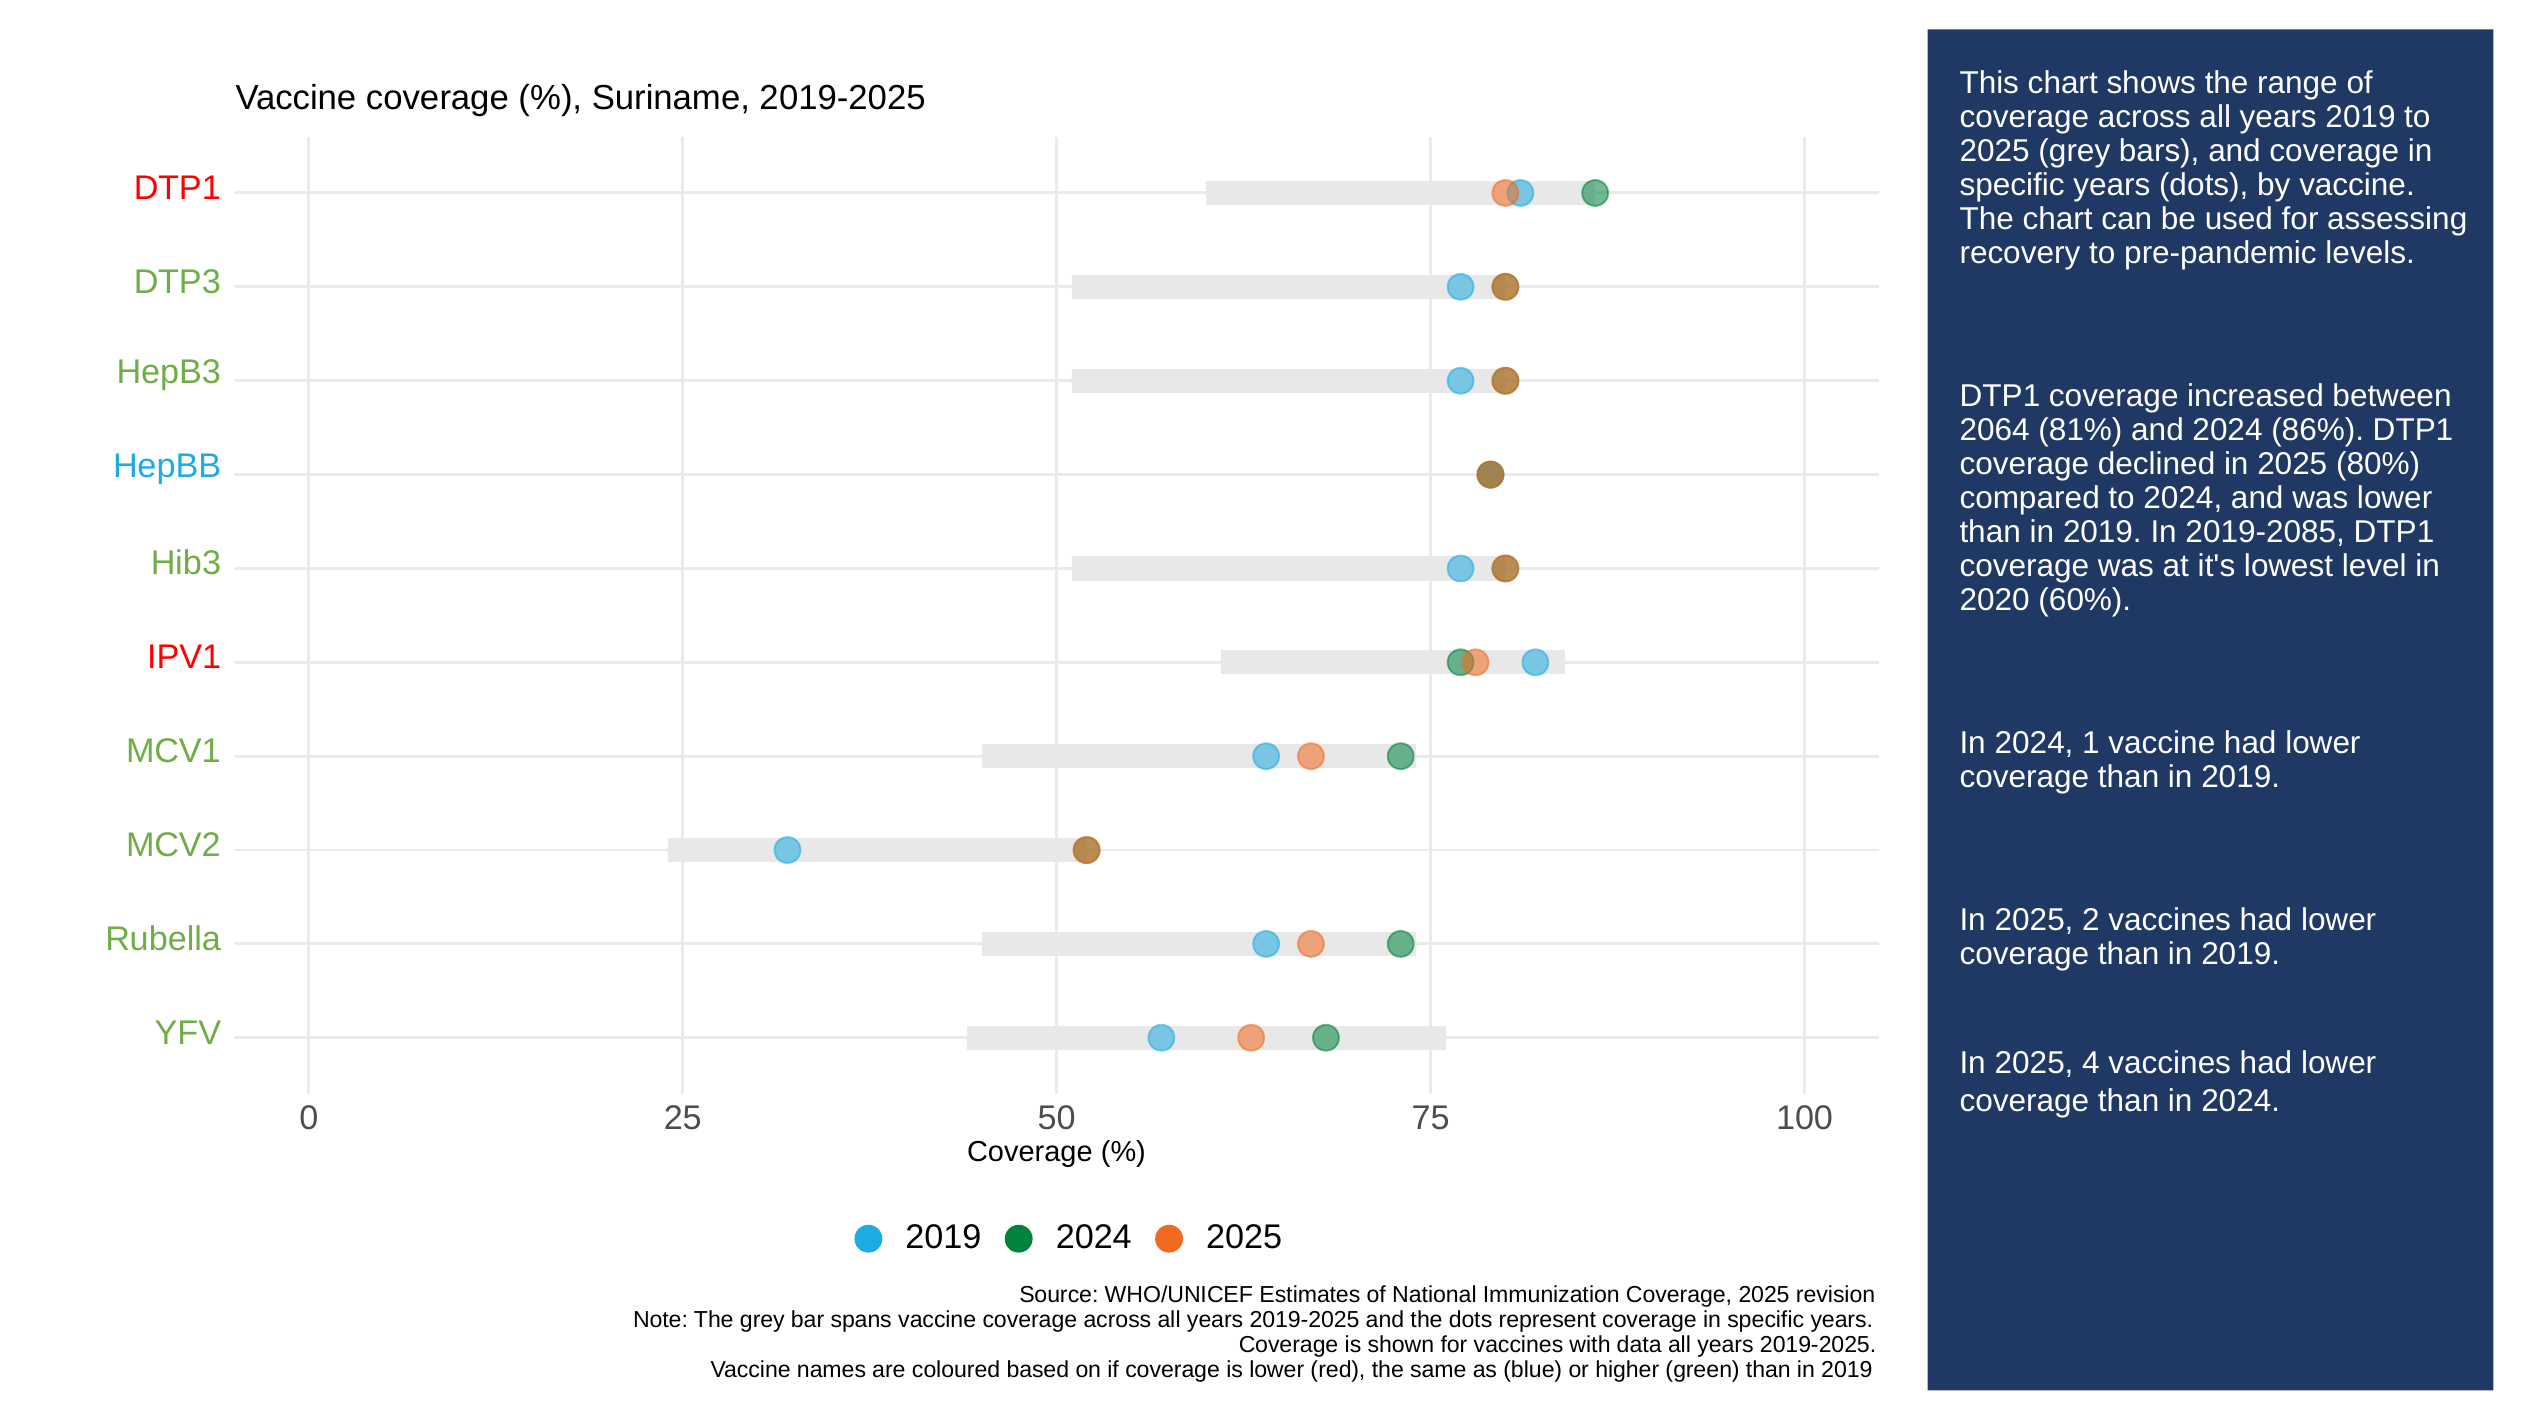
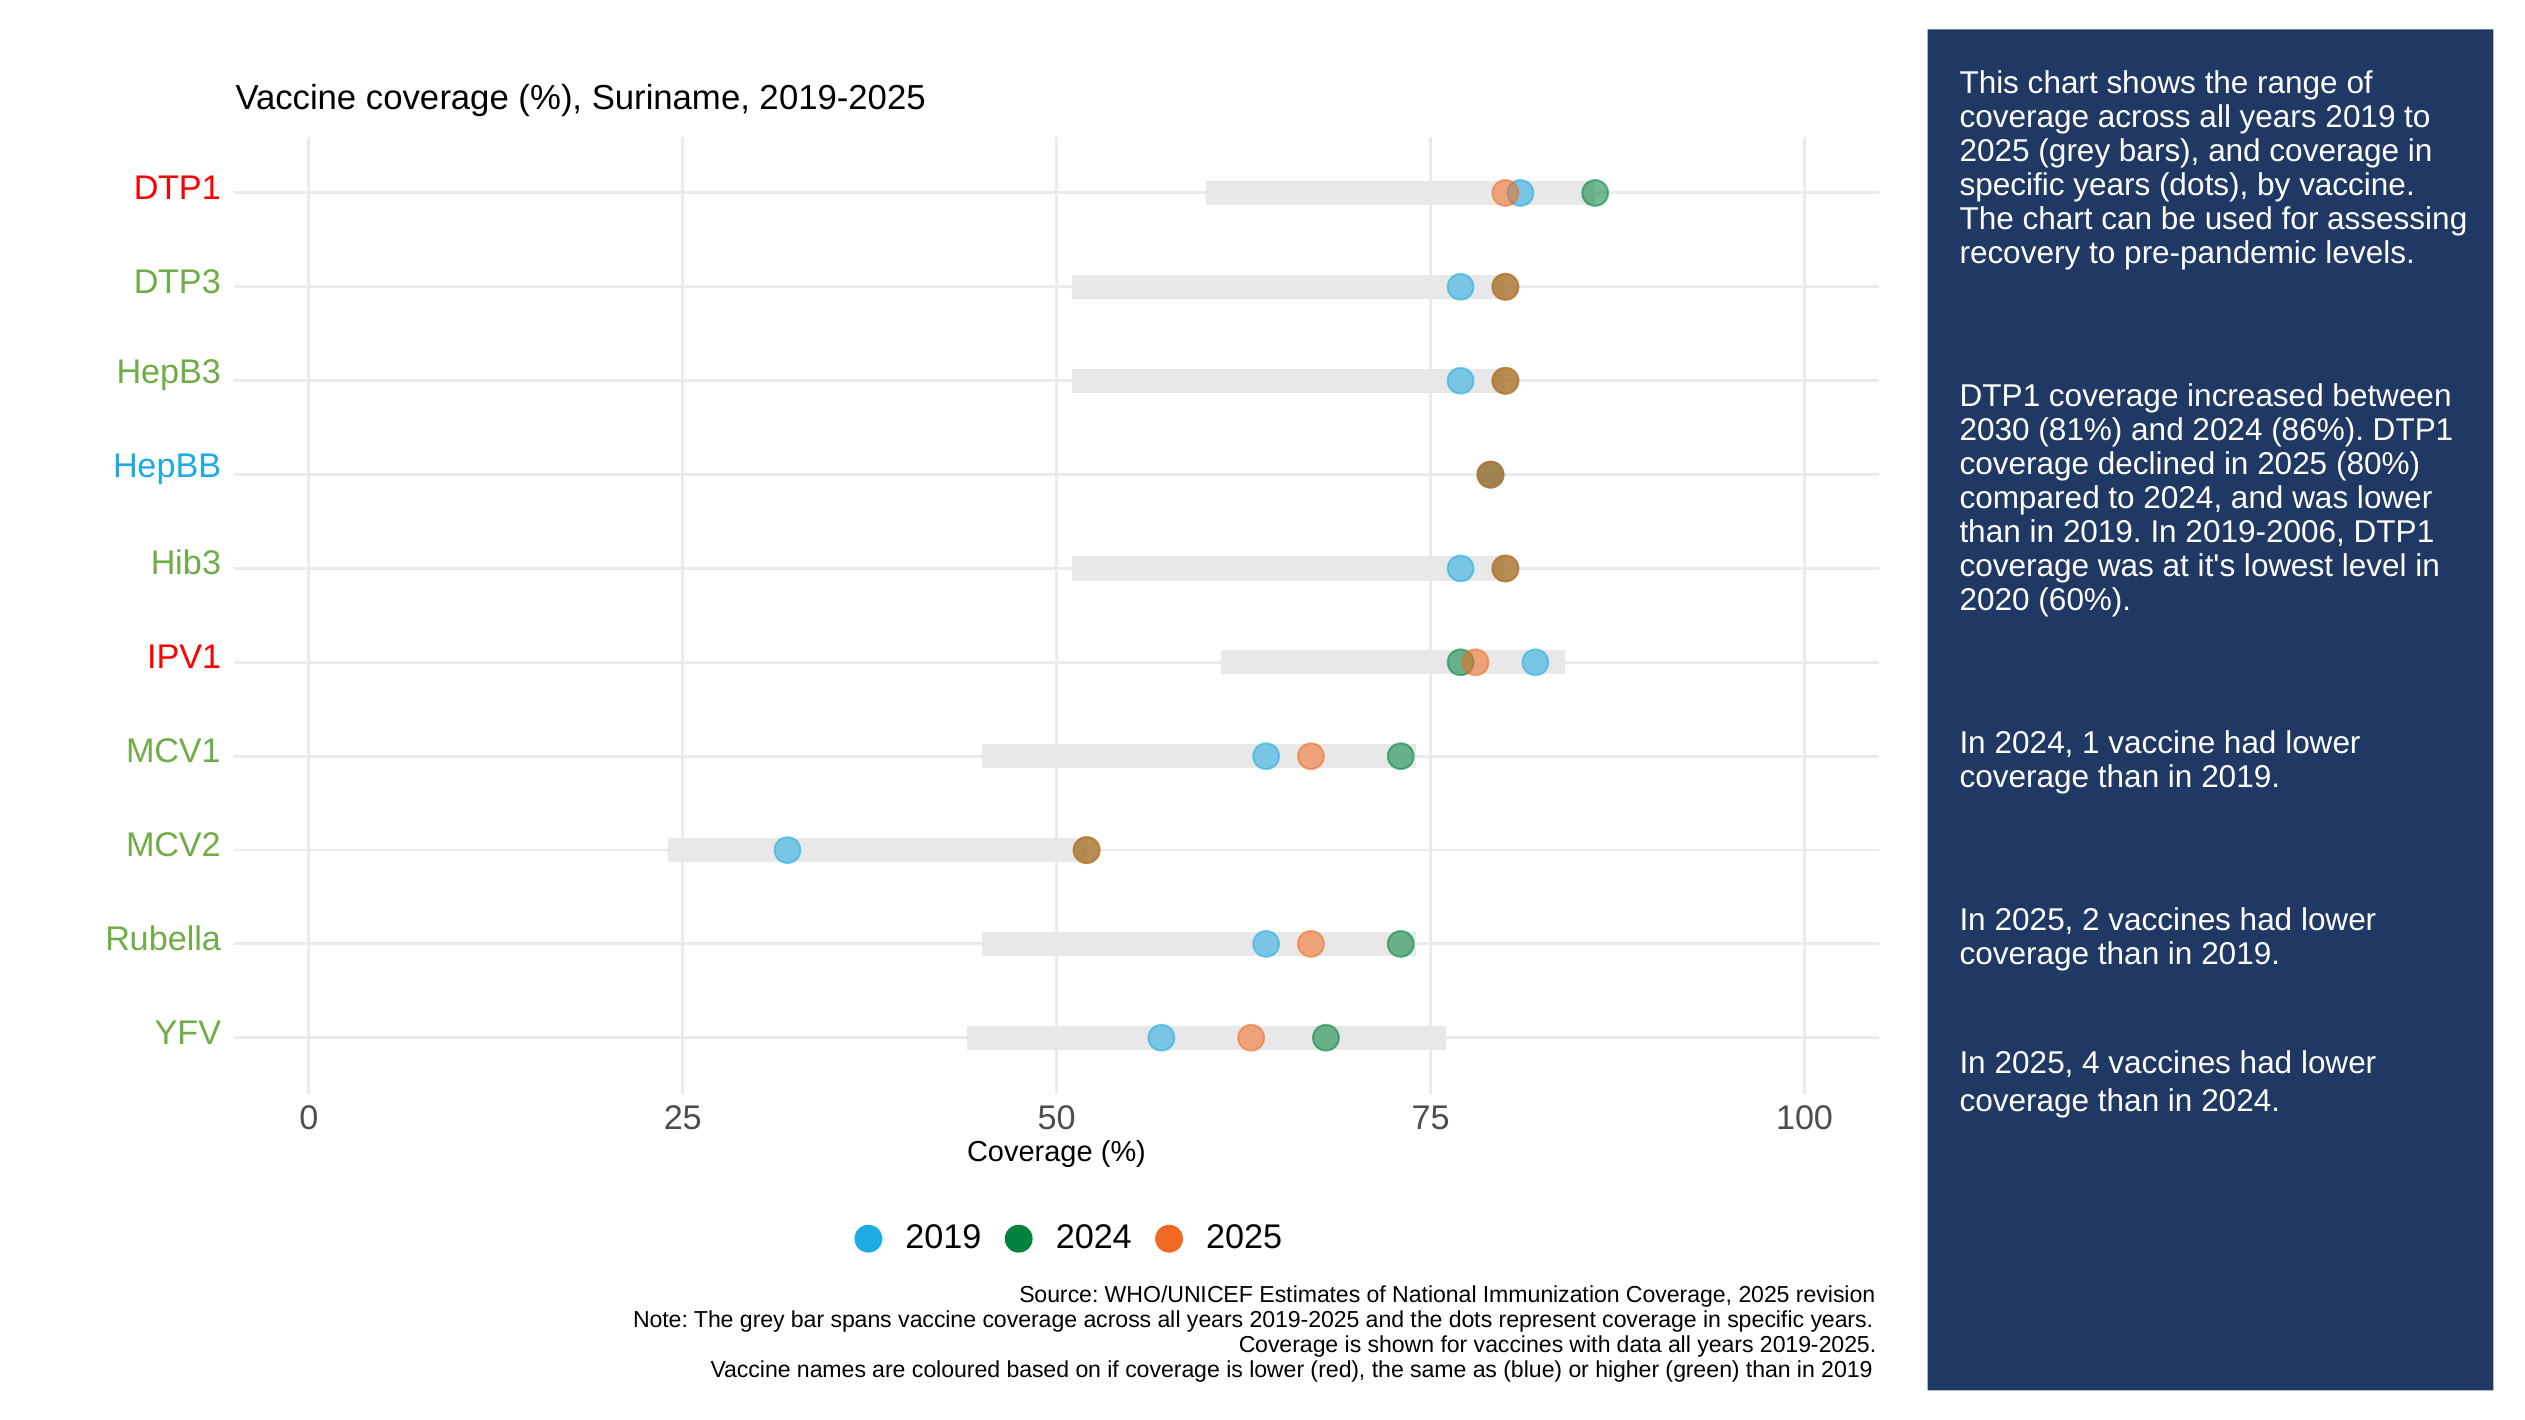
2064: 2064 -> 2030
2019-2085: 2019-2085 -> 2019-2006
